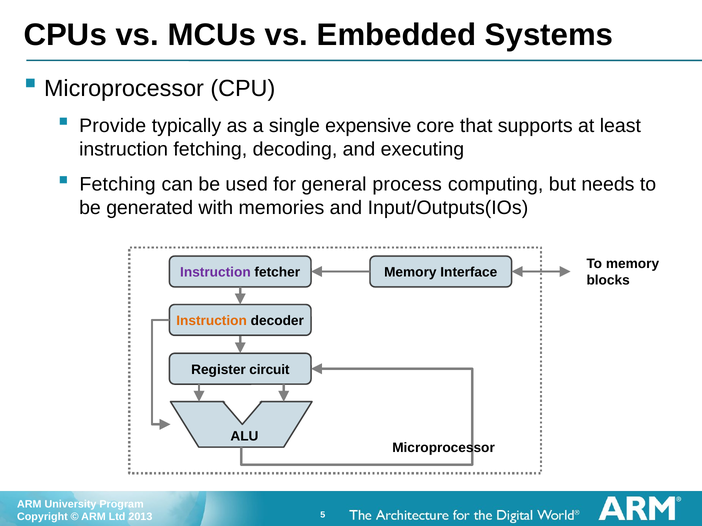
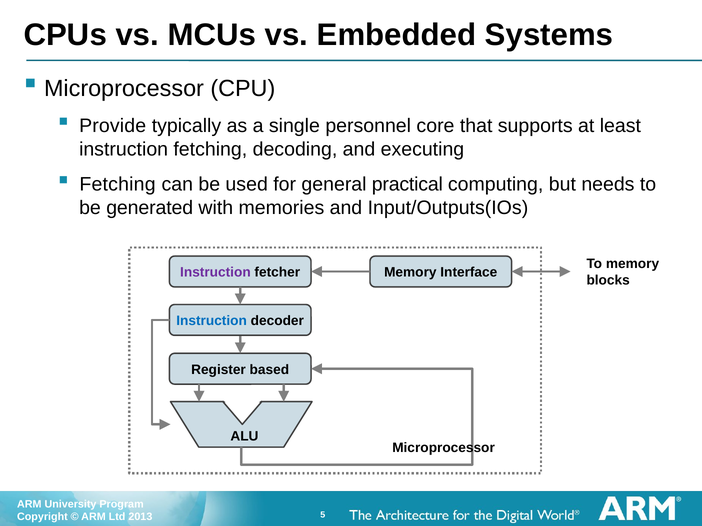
expensive: expensive -> personnel
process: process -> practical
Instruction at (212, 321) colour: orange -> blue
circuit: circuit -> based
